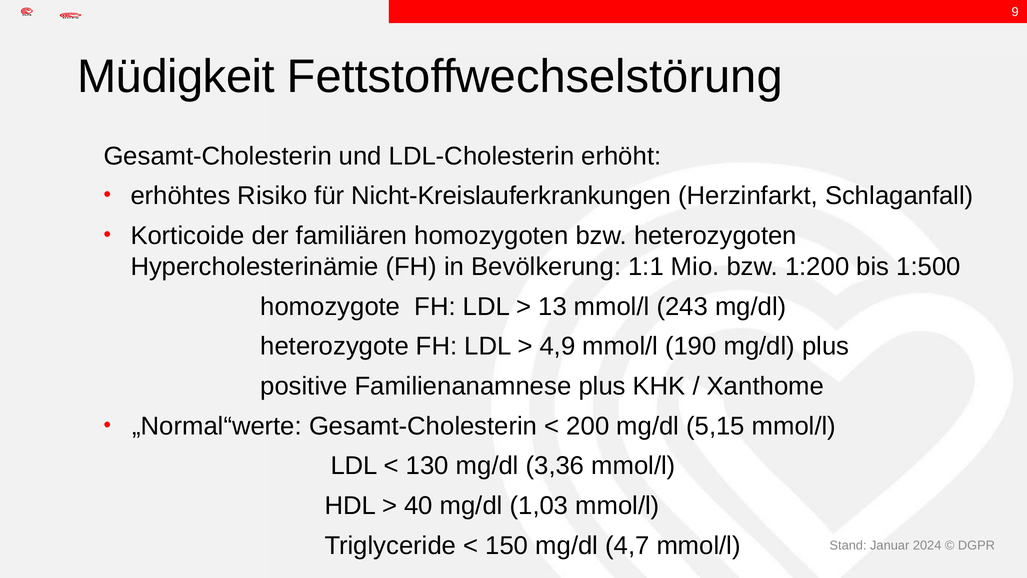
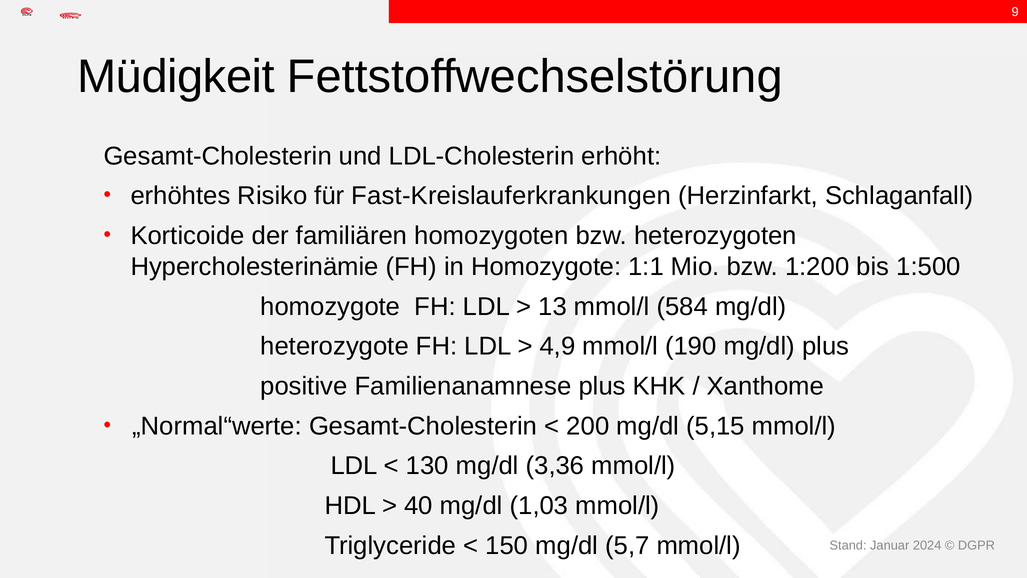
Nicht-Kreislauferkrankungen: Nicht-Kreislauferkrankungen -> Fast-Kreislauferkrankungen
in Bevölkerung: Bevölkerung -> Homozygote
243: 243 -> 584
4,7: 4,7 -> 5,7
